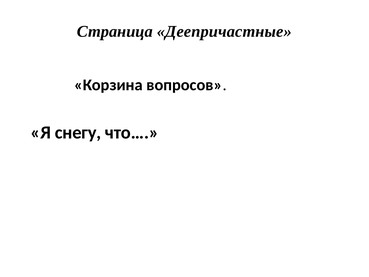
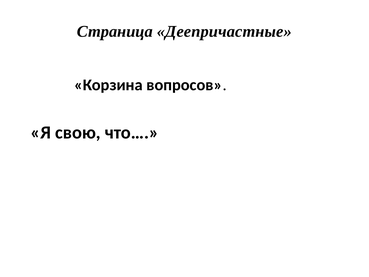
снегу: снегу -> свою
